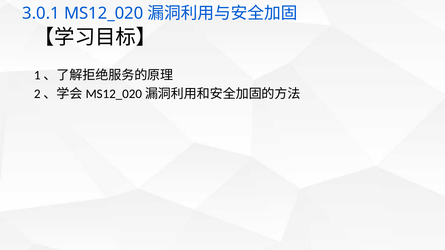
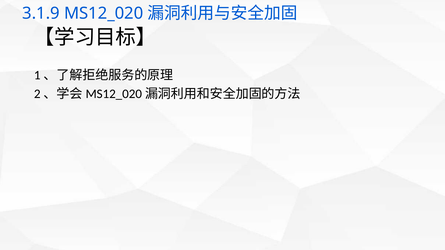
3.0.1: 3.0.1 -> 3.1.9
